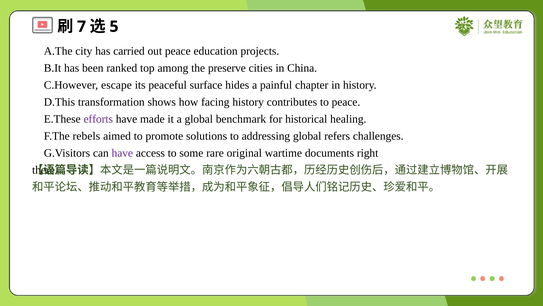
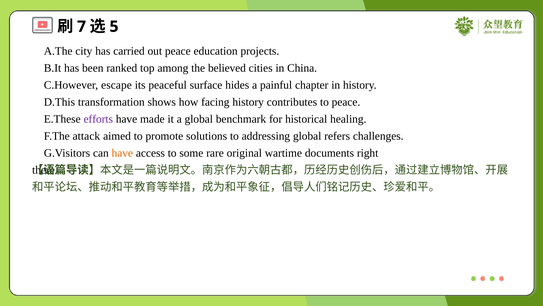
preserve: preserve -> believed
rebels: rebels -> attack
have at (122, 153) colour: purple -> orange
